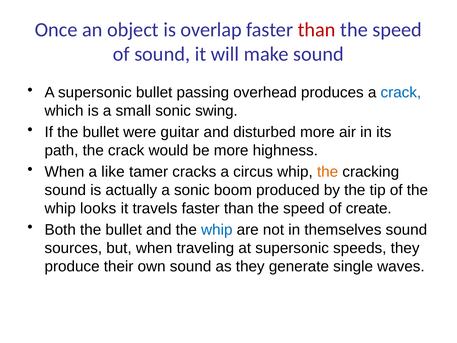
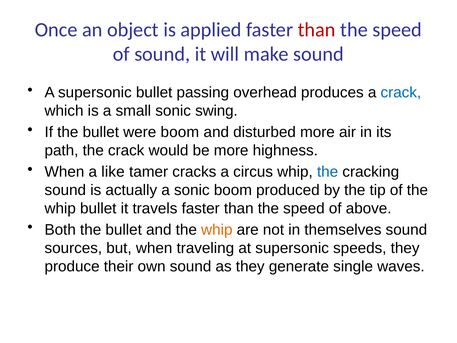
overlap: overlap -> applied
were guitar: guitar -> boom
the at (328, 172) colour: orange -> blue
whip looks: looks -> bullet
create: create -> above
whip at (217, 230) colour: blue -> orange
